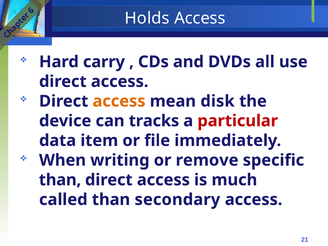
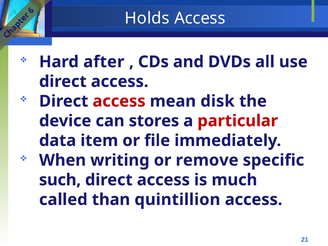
carry: carry -> after
access at (119, 101) colour: orange -> red
tracks: tracks -> stores
than at (60, 180): than -> such
secondary: secondary -> quintillion
